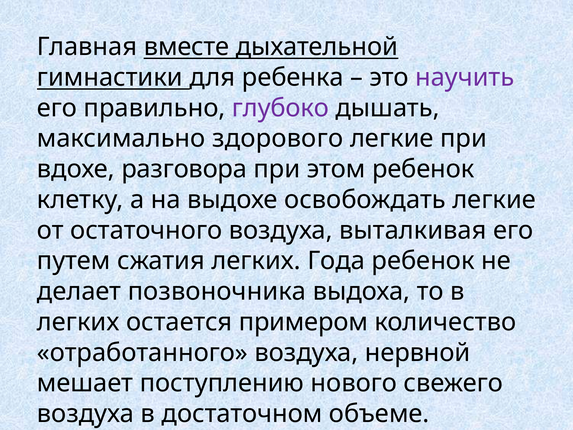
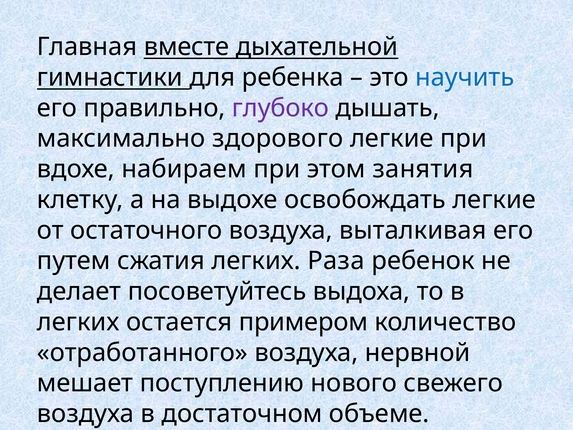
научить colour: purple -> blue
разговора: разговора -> набираем
этом ребенок: ребенок -> занятия
Года: Года -> Раза
позвоночника: позвоночника -> посоветуйтесь
